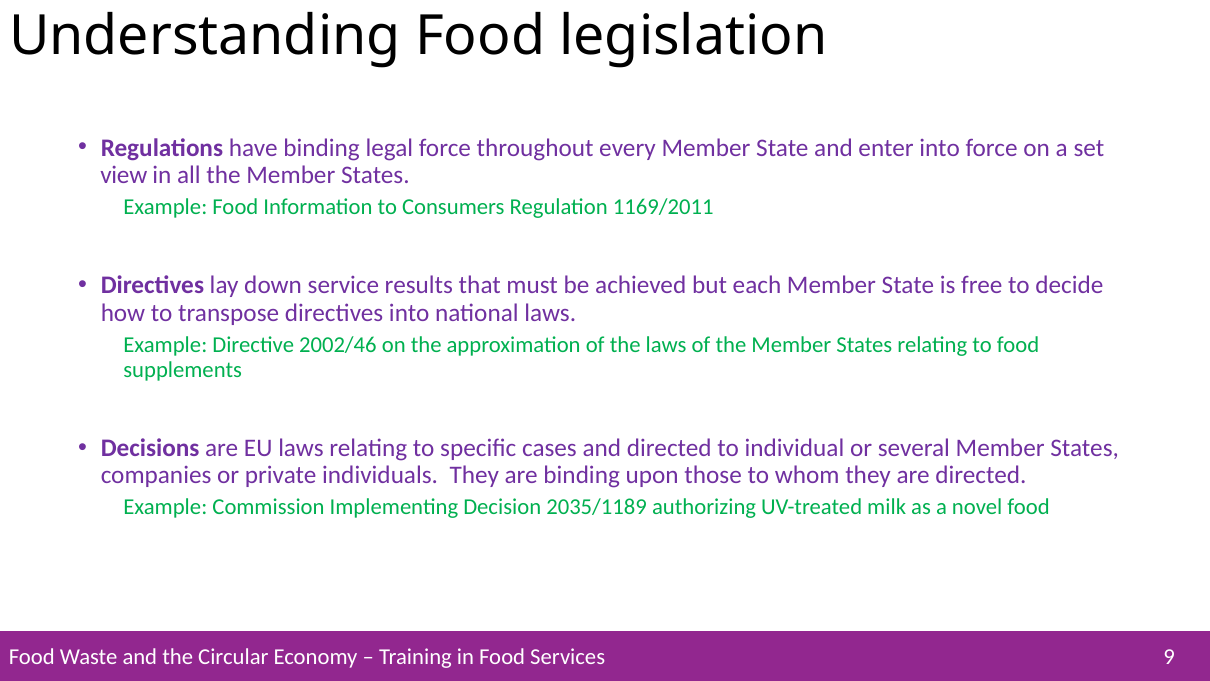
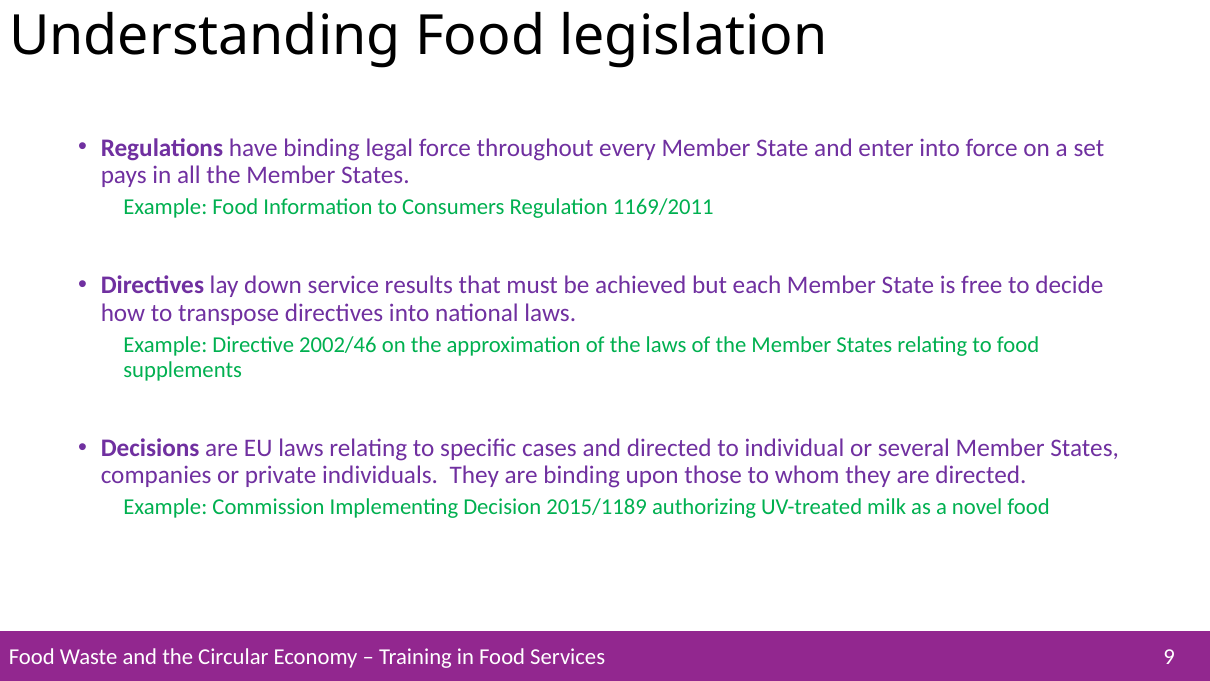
view: view -> pays
2035/1189: 2035/1189 -> 2015/1189
